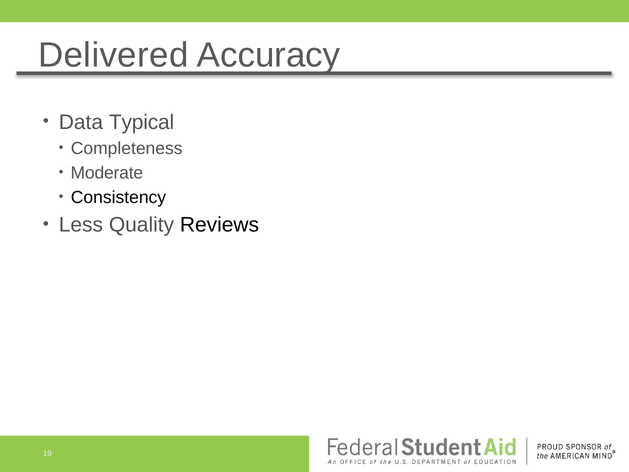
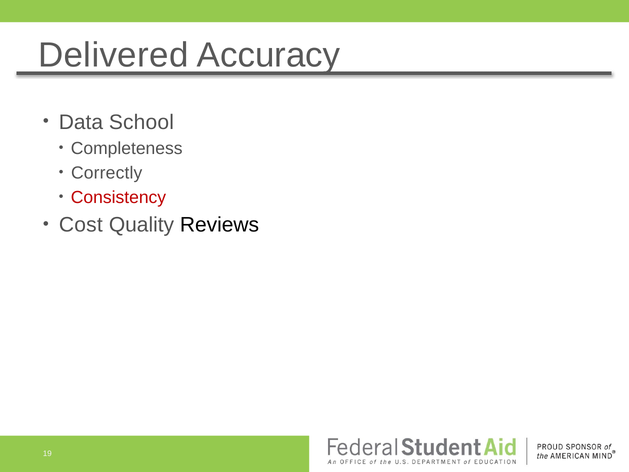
Typical: Typical -> School
Moderate: Moderate -> Correctly
Consistency colour: black -> red
Less: Less -> Cost
